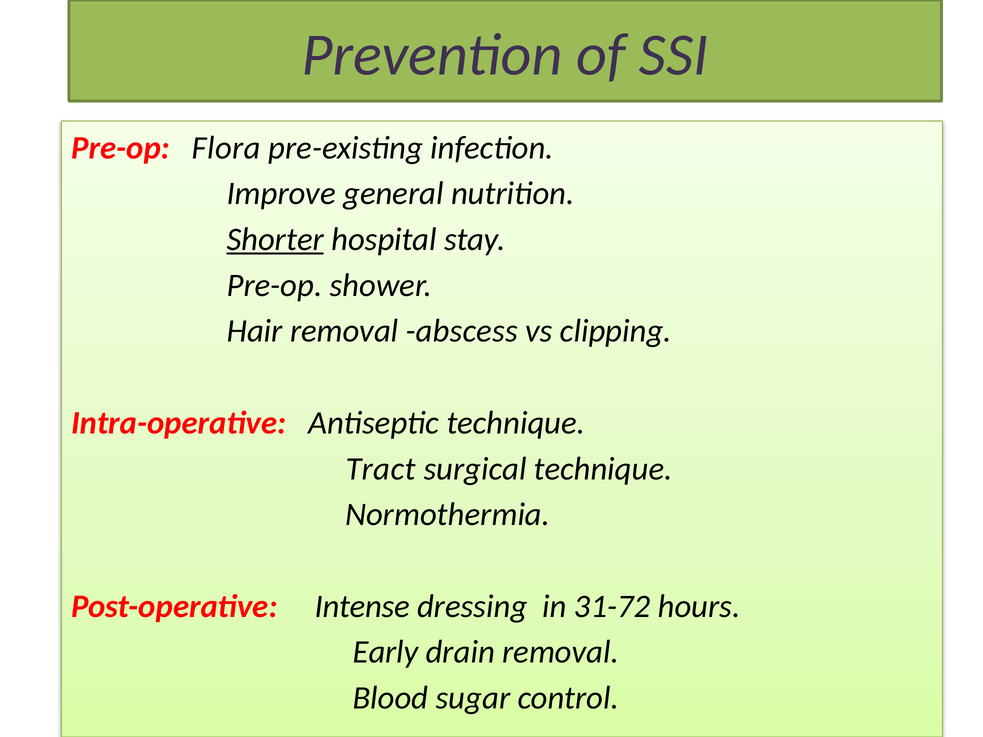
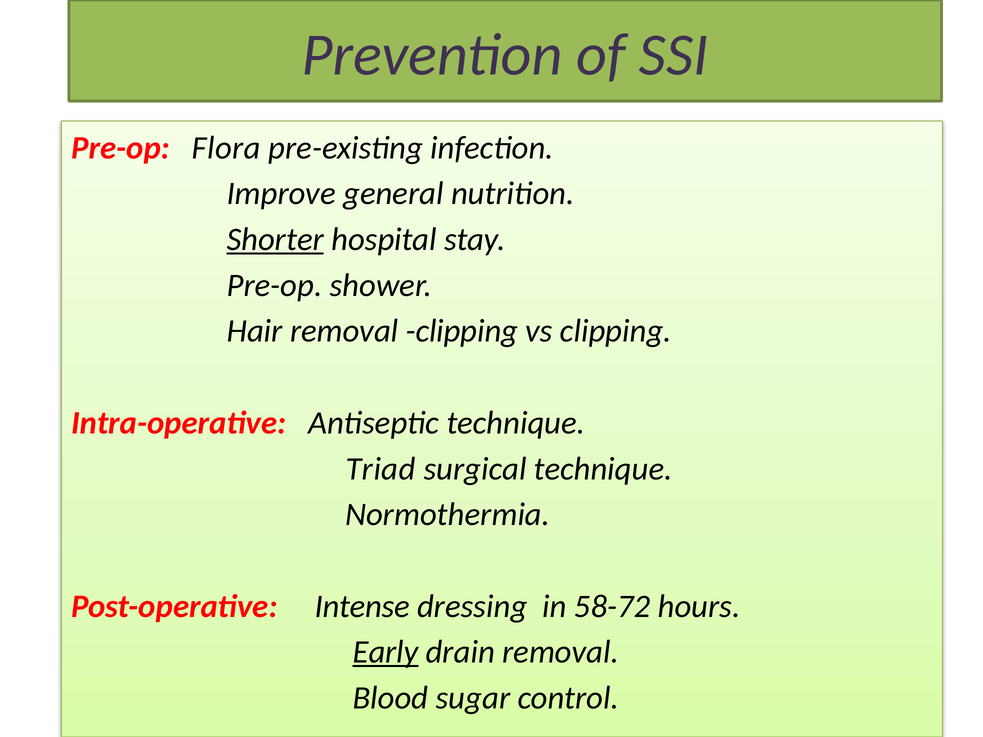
removal abscess: abscess -> clipping
Tract: Tract -> Triad
31-72: 31-72 -> 58-72
Early underline: none -> present
